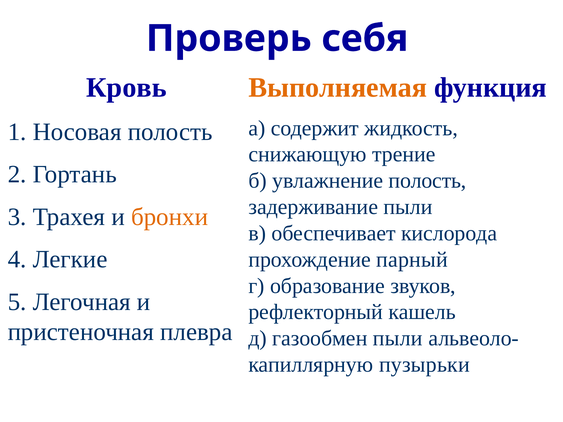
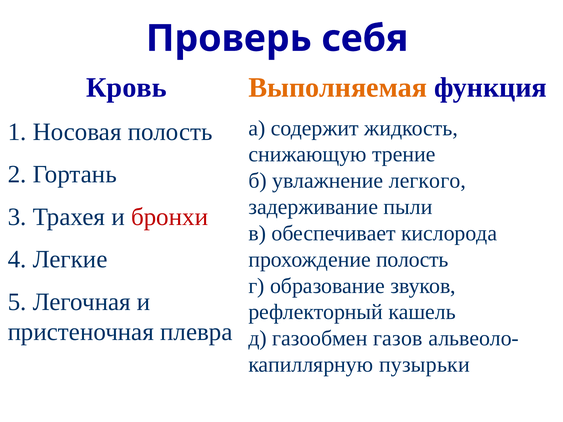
увлажнение полость: полость -> легкого
бронхи colour: orange -> red
прохождение парный: парный -> полость
газообмен пыли: пыли -> газов
